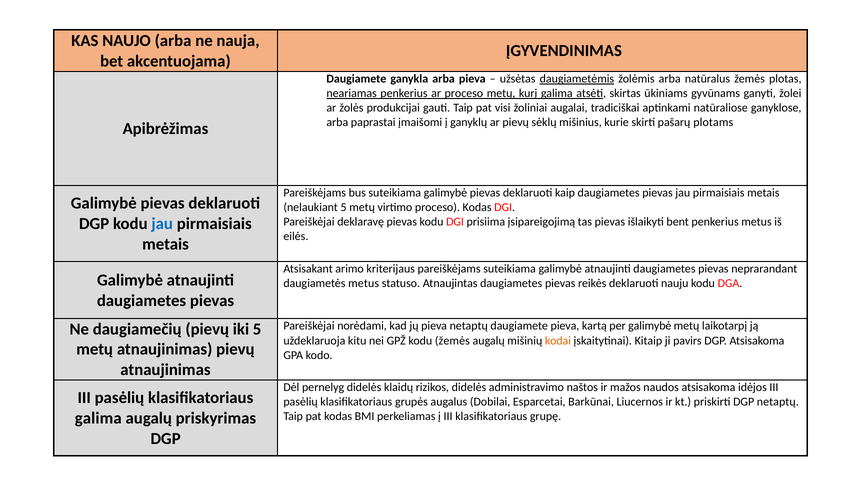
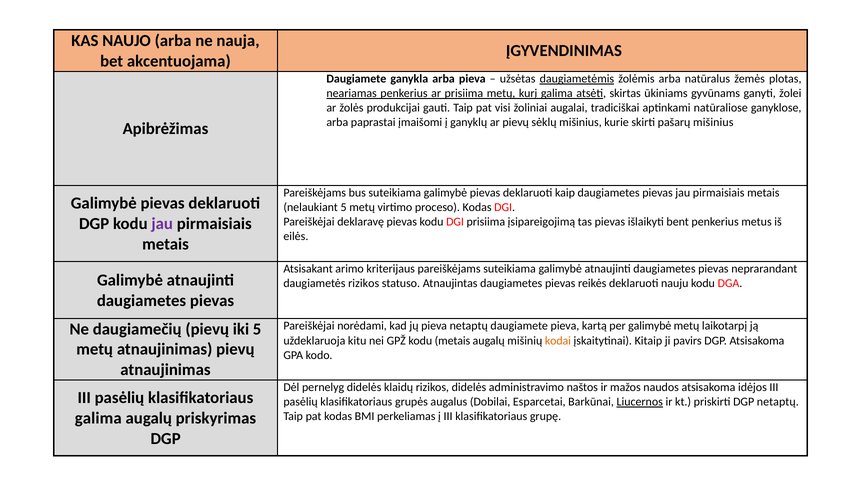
ar proceso: proceso -> prisiima
pašarų plotams: plotams -> mišinius
jau at (162, 223) colour: blue -> purple
daugiametės metus: metus -> rizikos
kodu žemės: žemės -> metais
Liucernos underline: none -> present
